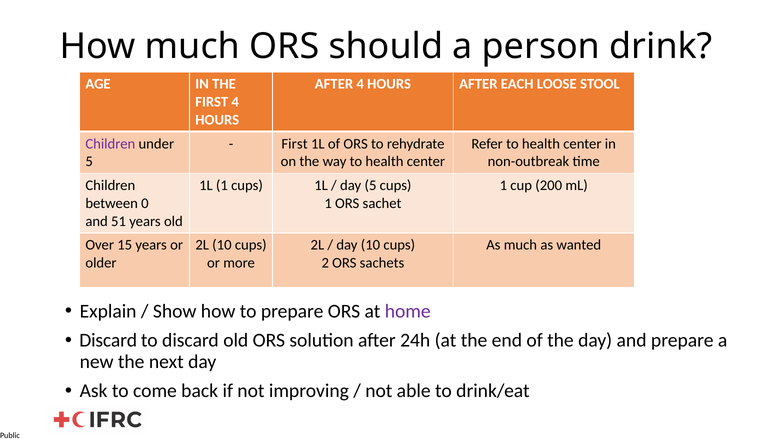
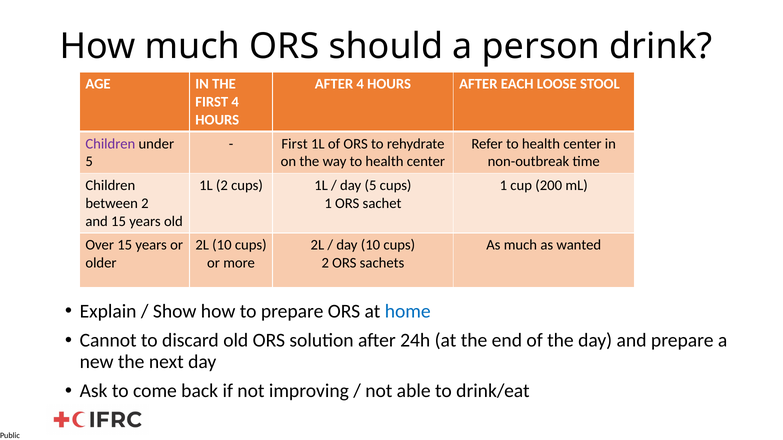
1L 1: 1 -> 2
between 0: 0 -> 2
and 51: 51 -> 15
home colour: purple -> blue
Discard at (108, 341): Discard -> Cannot
